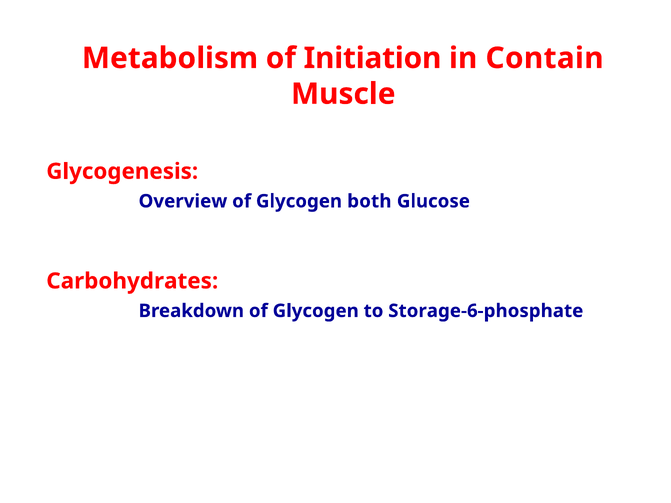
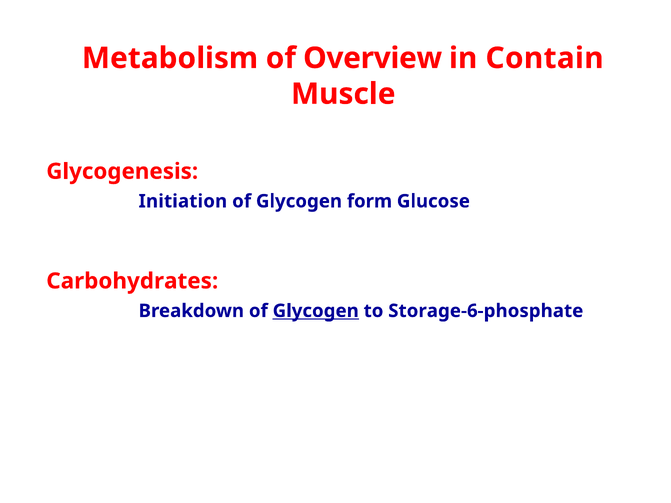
Initiation: Initiation -> Overview
Overview: Overview -> Initiation
both: both -> form
Glycogen at (316, 311) underline: none -> present
